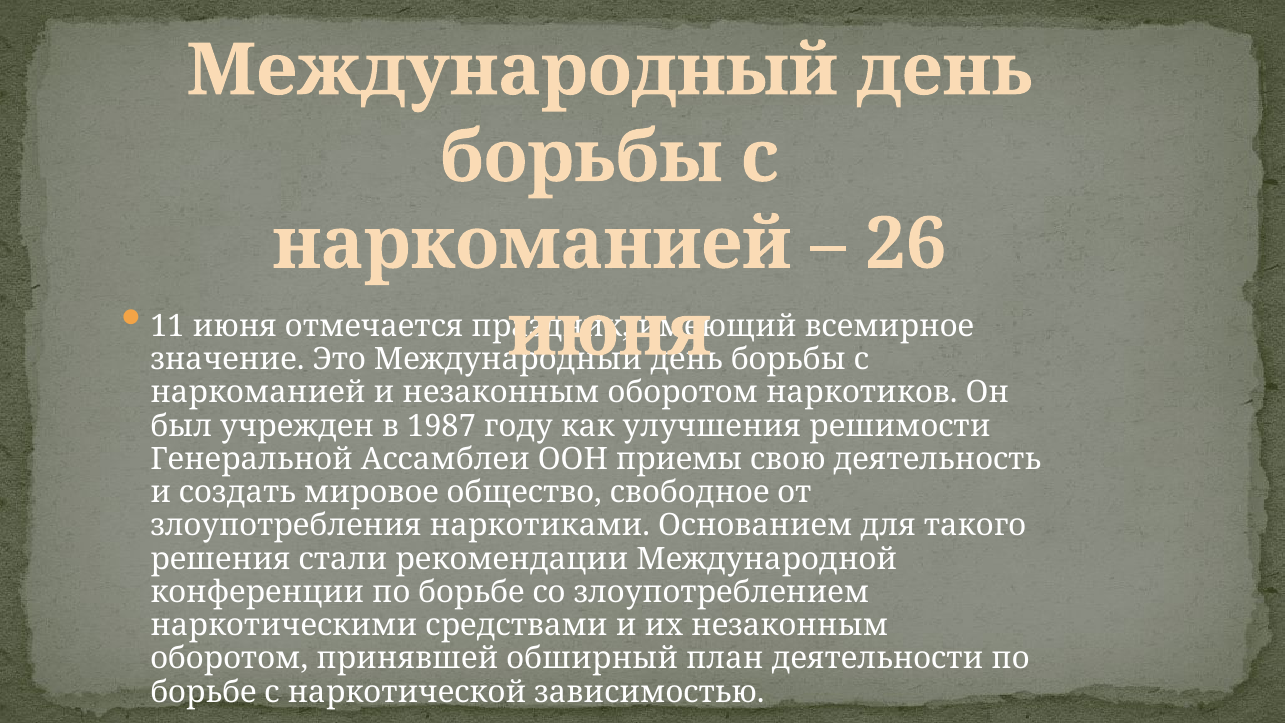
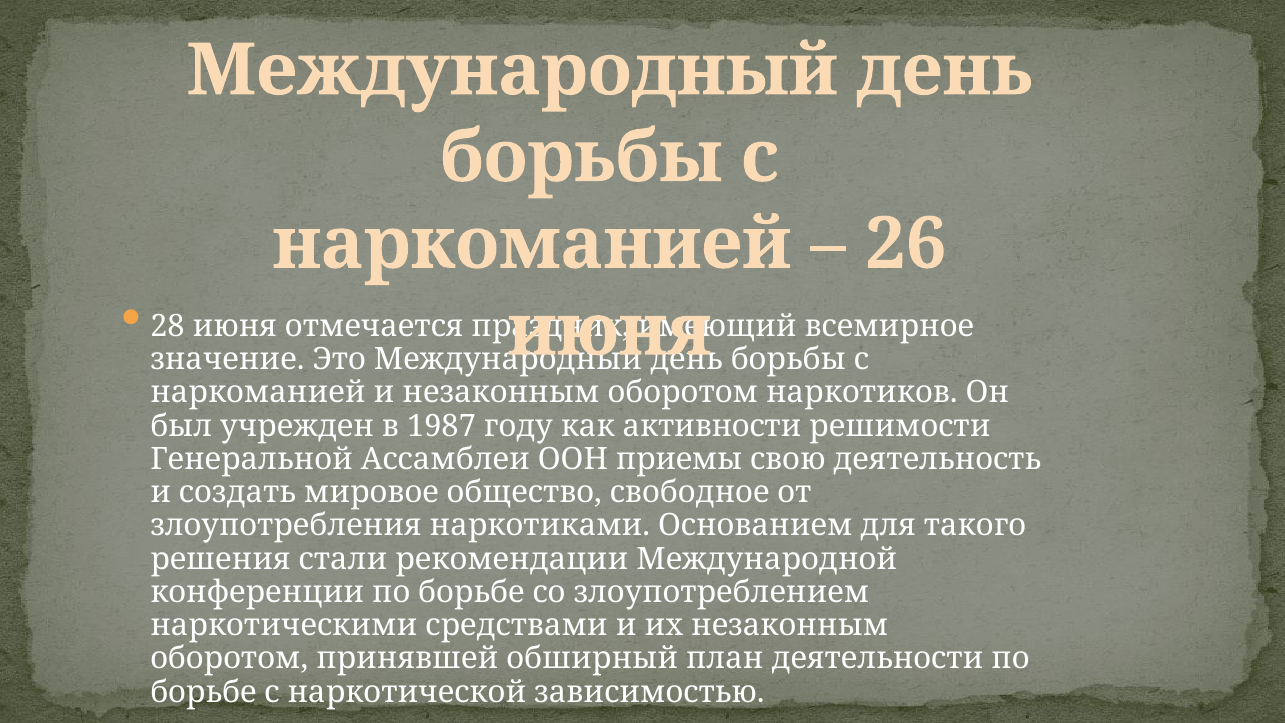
11: 11 -> 28
улучшения: улучшения -> активности
